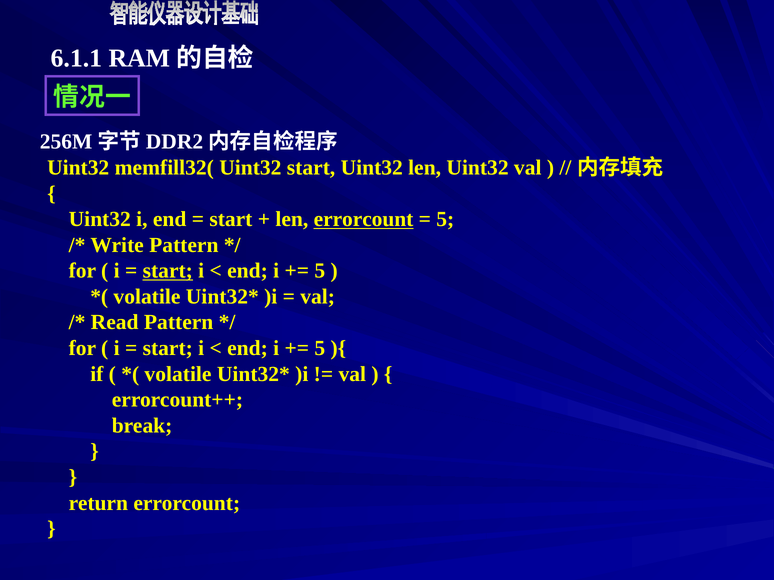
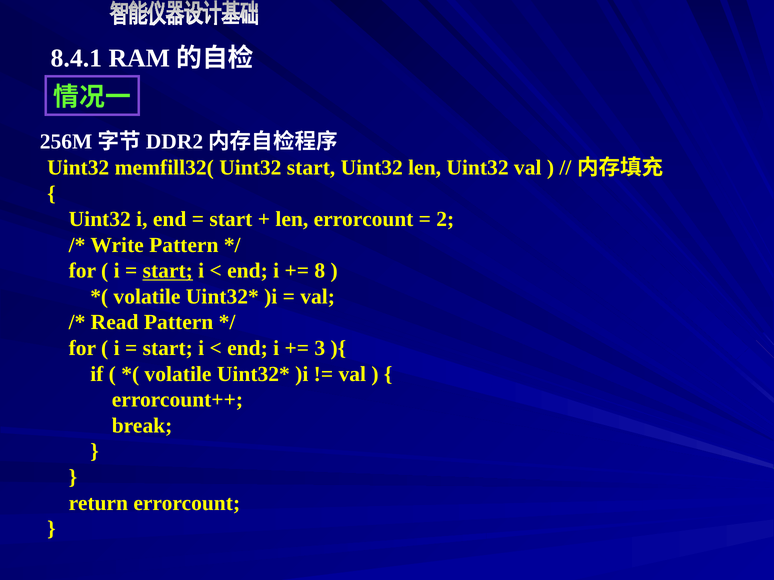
6.1.1: 6.1.1 -> 8.4.1
errorcount at (364, 219) underline: present -> none
5 at (445, 219): 5 -> 2
5 at (320, 271): 5 -> 8
5 at (320, 348): 5 -> 3
